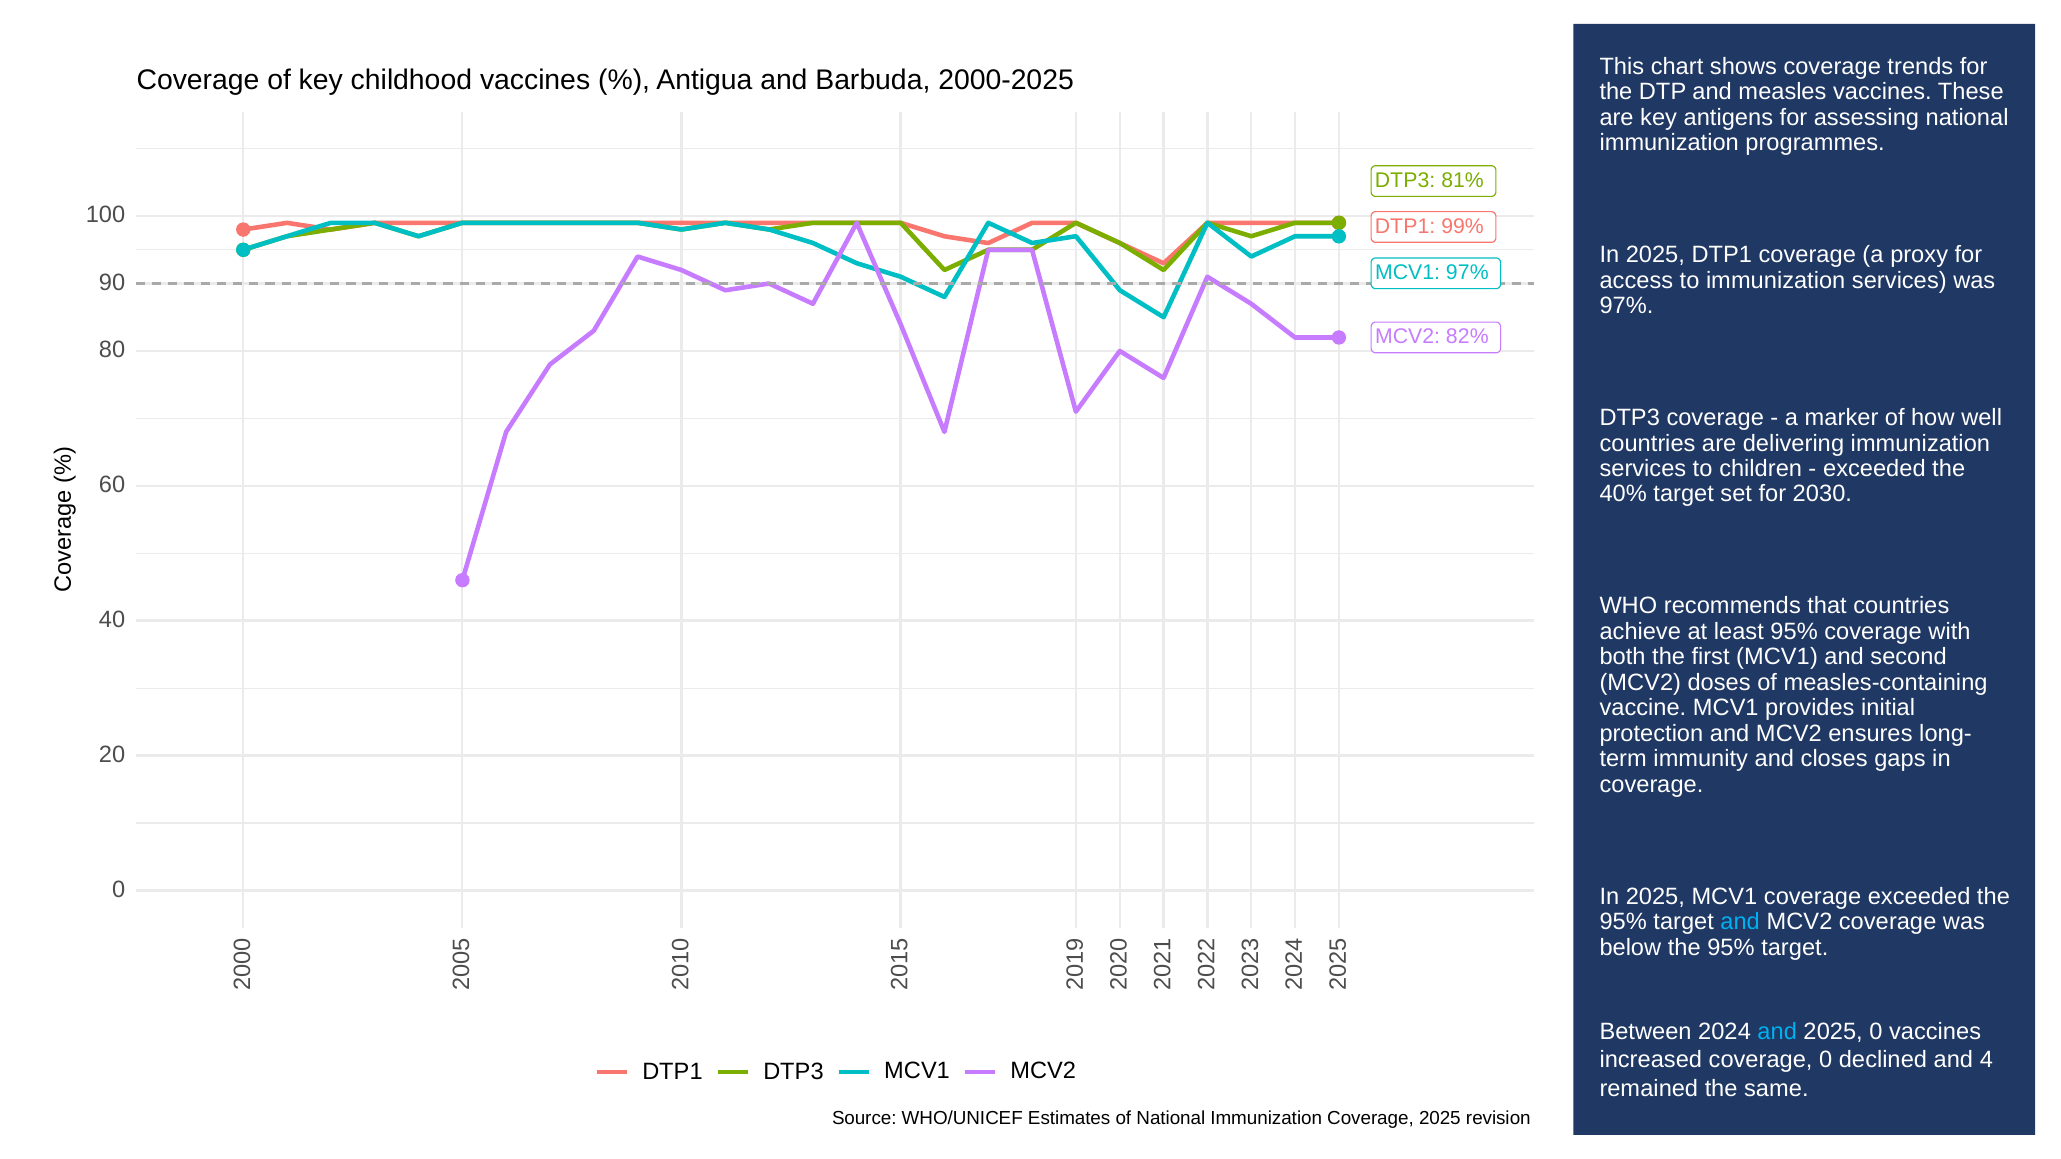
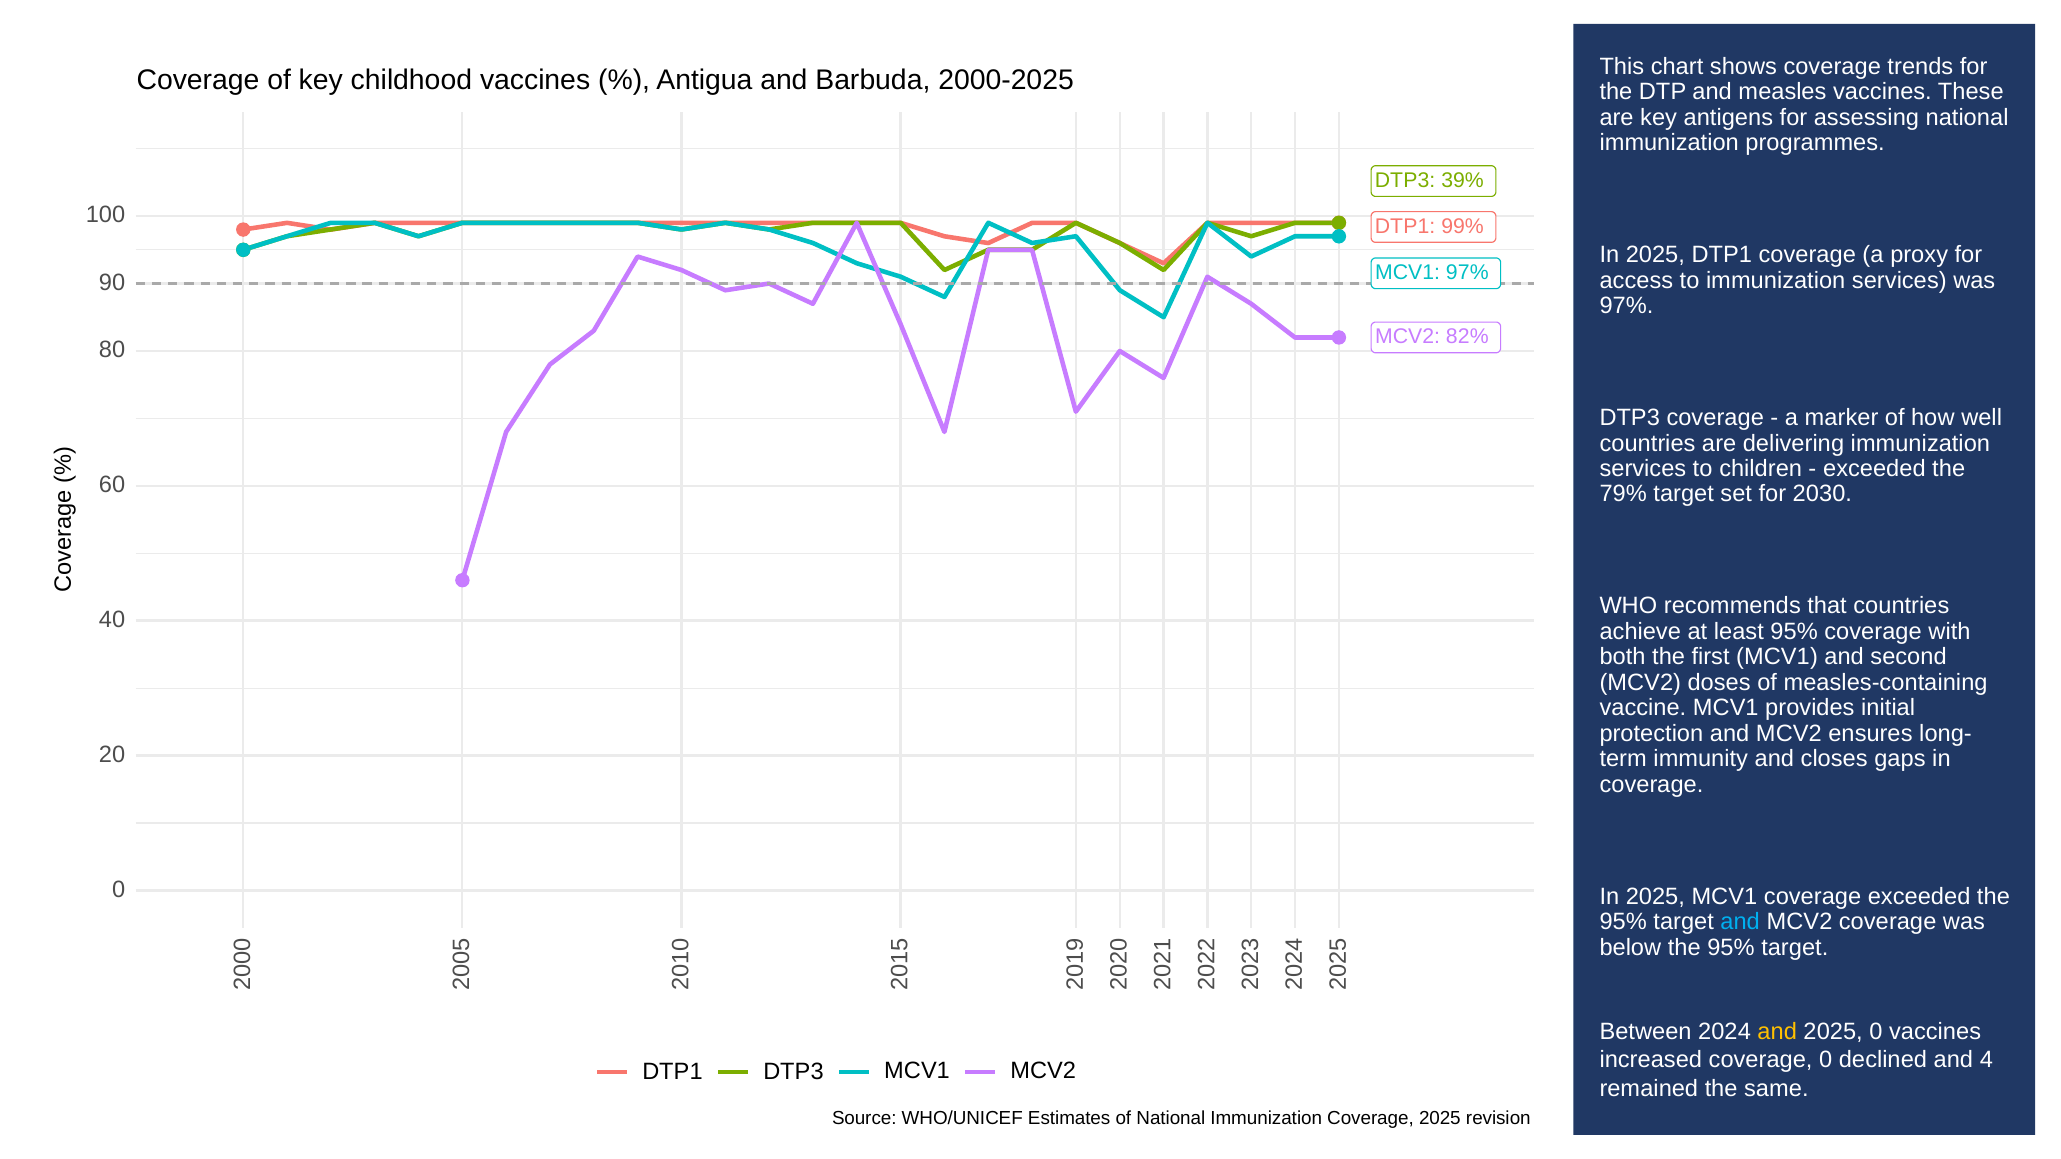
81%: 81% -> 39%
40%: 40% -> 79%
and at (1777, 1032) colour: light blue -> yellow
